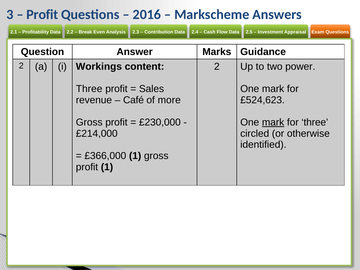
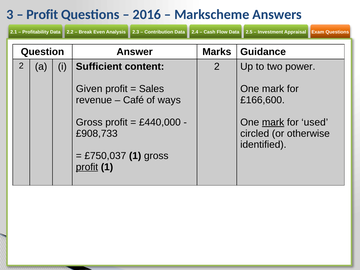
Workings: Workings -> Sufficient
Three at (89, 89): Three -> Given
more: more -> ways
£524,623: £524,623 -> £166,600
£230,000: £230,000 -> £440,000
for three: three -> used
£214,000: £214,000 -> £908,733
£366,000: £366,000 -> £750,037
profit at (87, 167) underline: none -> present
